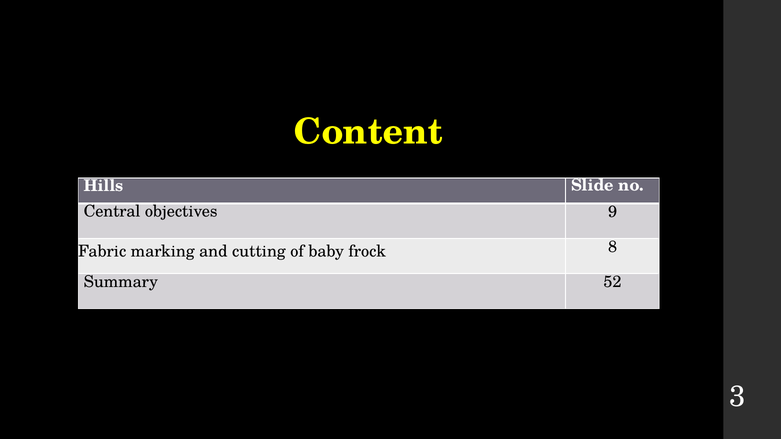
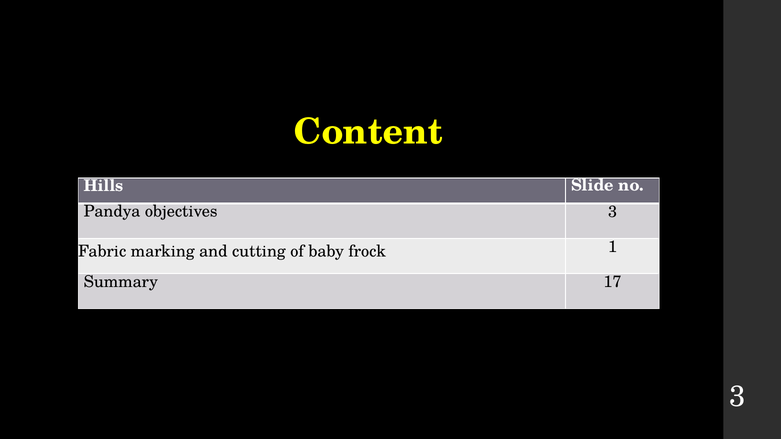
Central: Central -> Pandya
objectives 9: 9 -> 3
8: 8 -> 1
52: 52 -> 17
